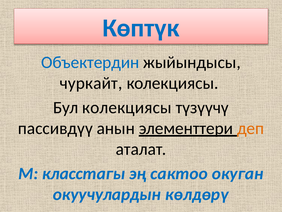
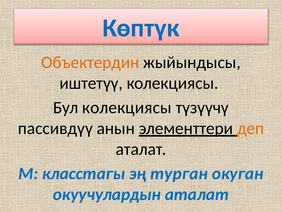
Объектердин colour: blue -> orange
чуркайт: чуркайт -> иштетүү
сактоо: сактоо -> турган
окуучулардын көлдөрү: көлдөрү -> аталат
